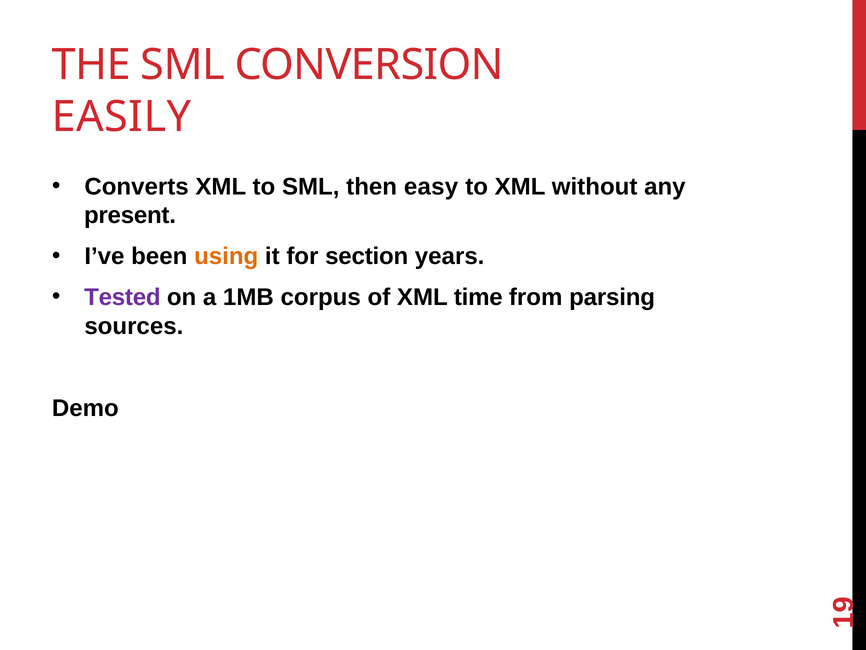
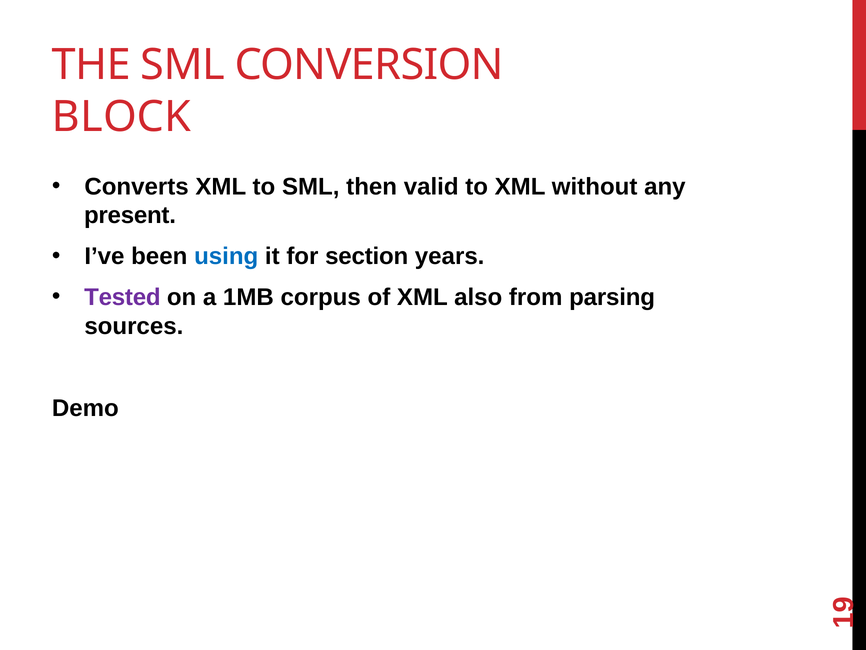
EASILY: EASILY -> BLOCK
easy: easy -> valid
using colour: orange -> blue
time: time -> also
